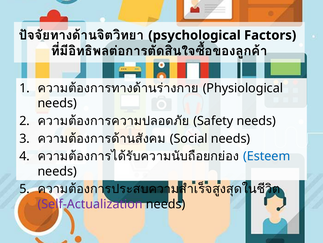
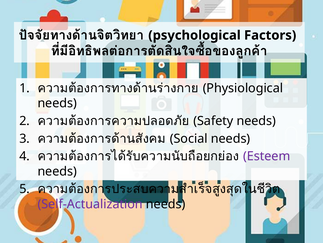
Esteem colour: blue -> purple
